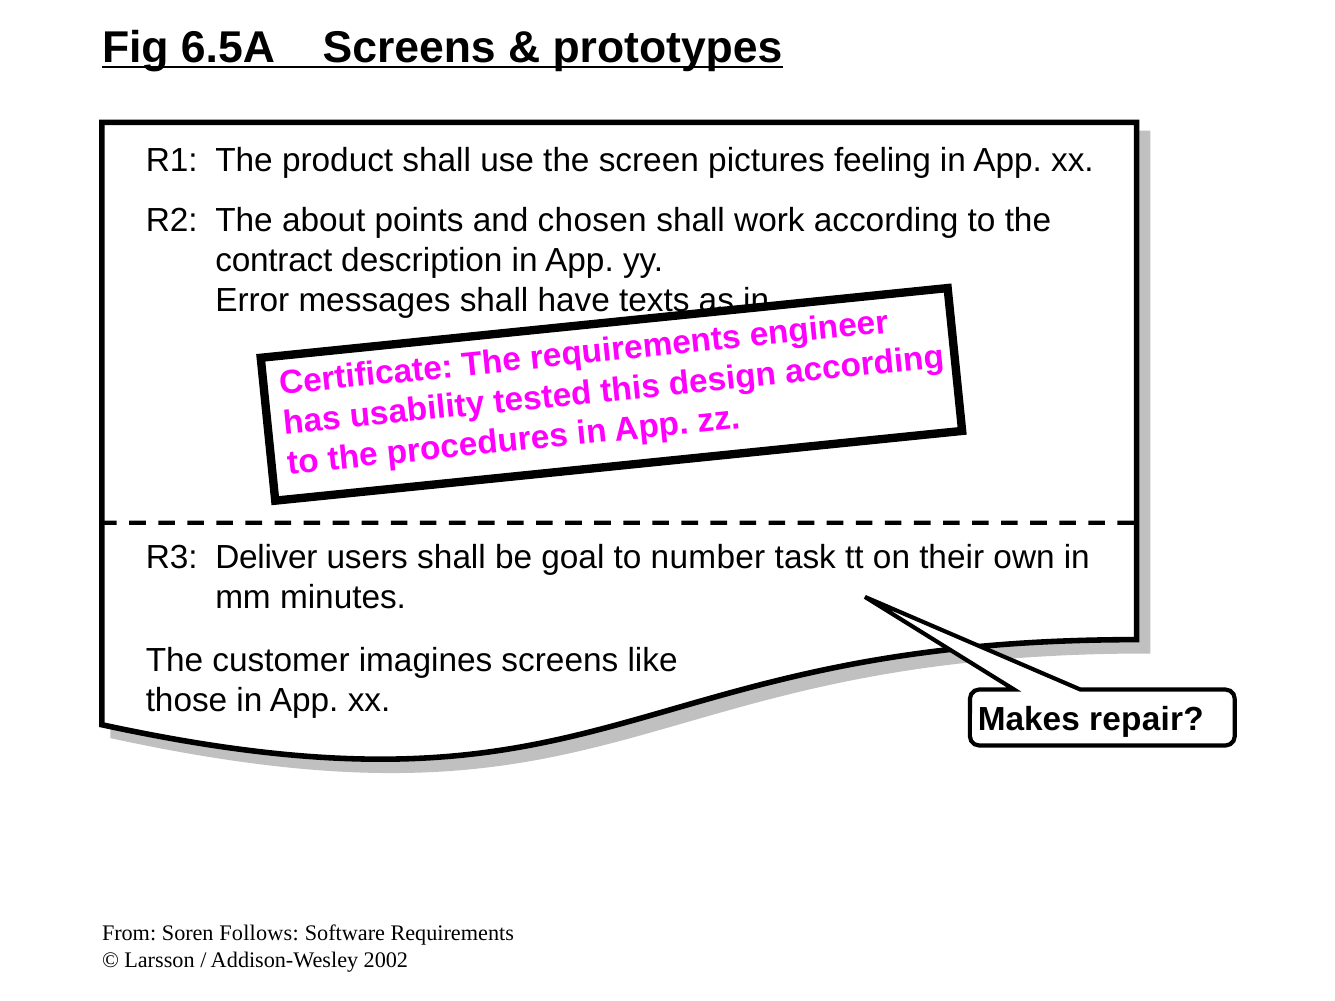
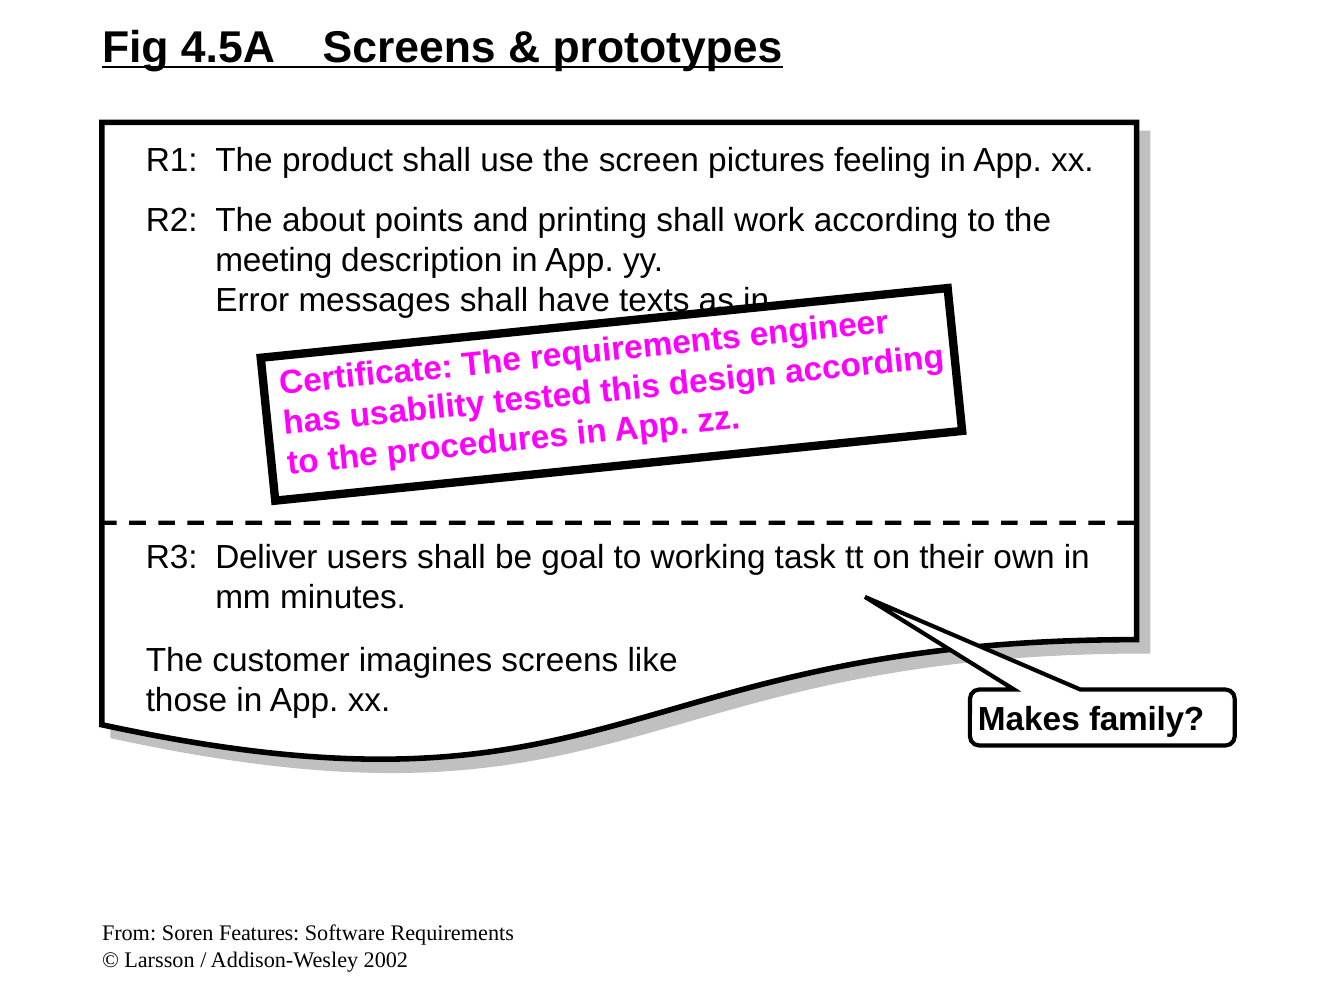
6.5A: 6.5A -> 4.5A
chosen: chosen -> printing
contract: contract -> meeting
number: number -> working
repair: repair -> family
Follows: Follows -> Features
